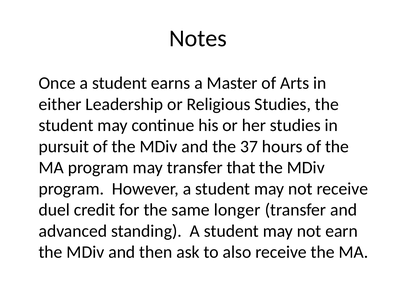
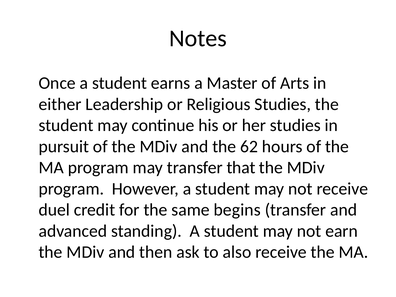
37: 37 -> 62
longer: longer -> begins
